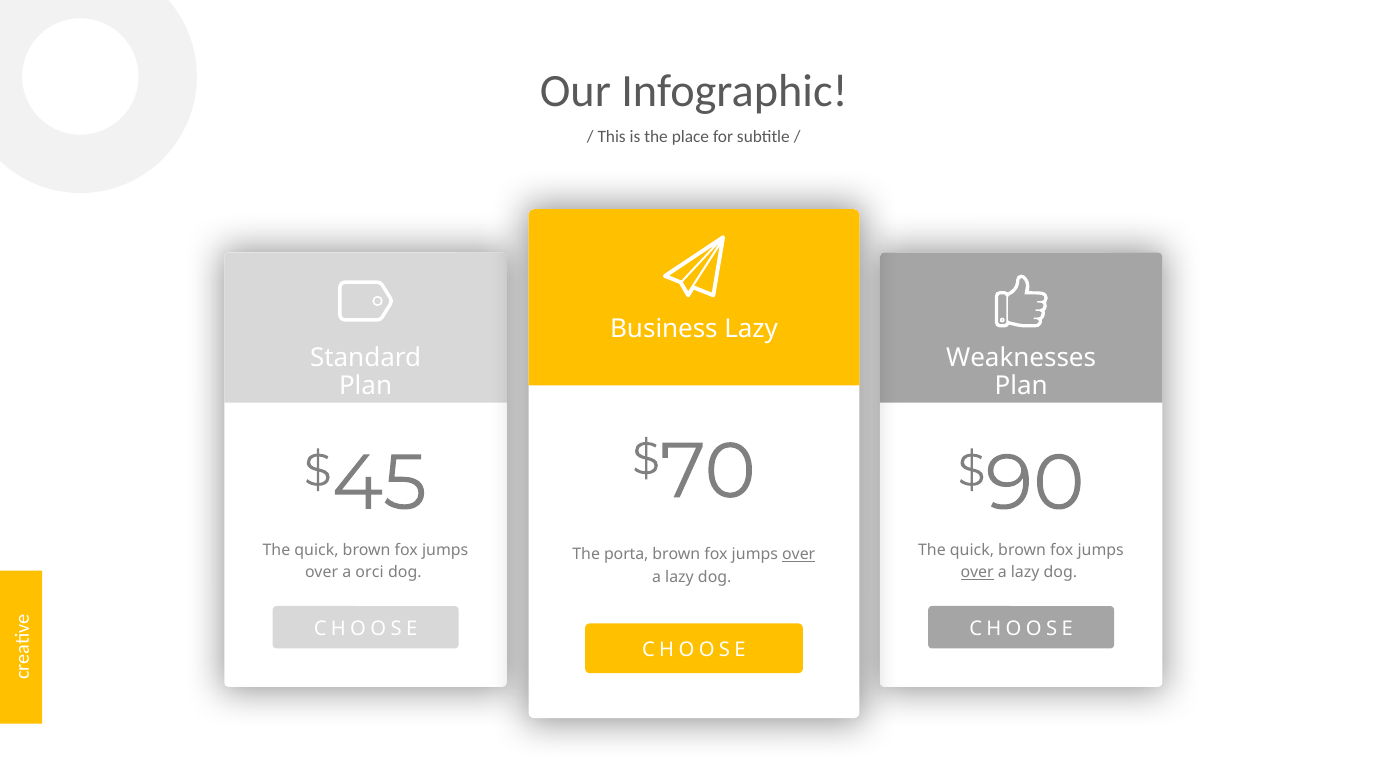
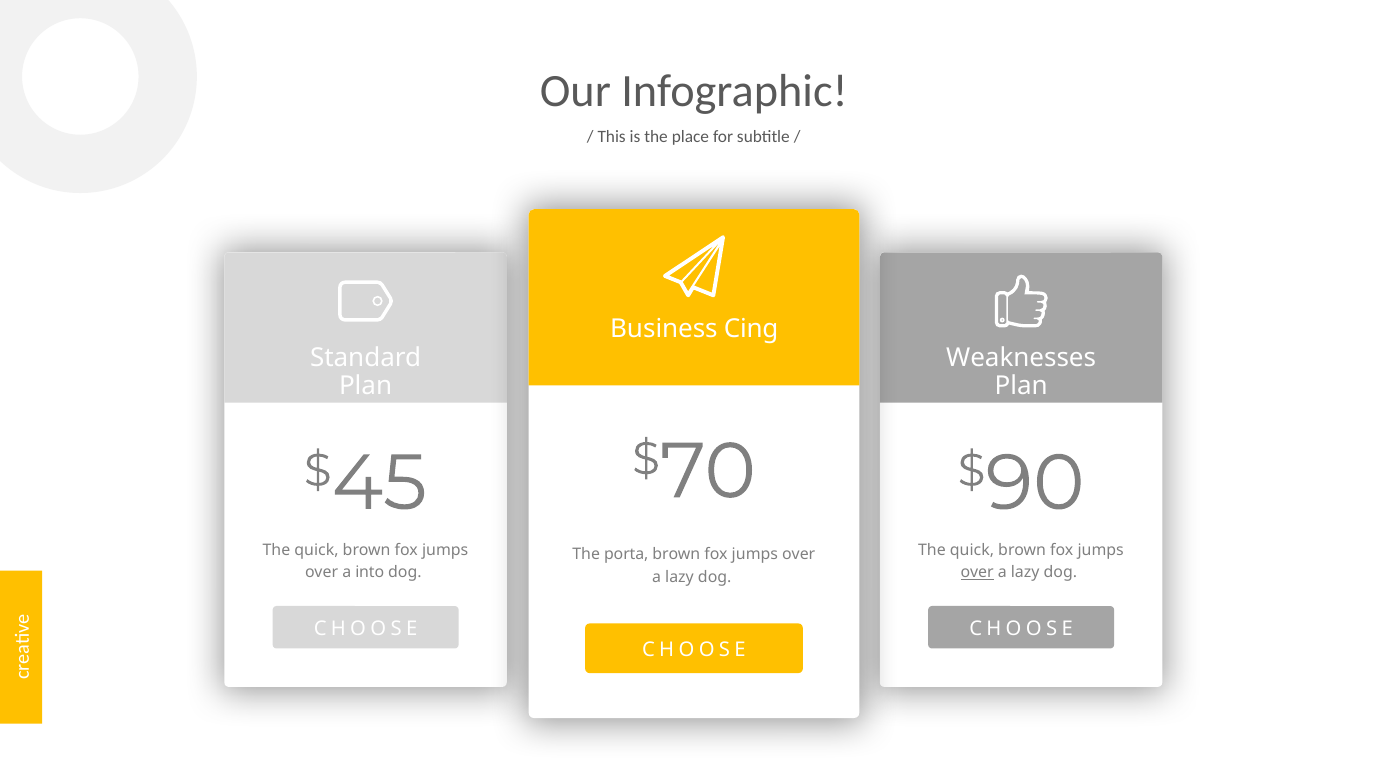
Business Lazy: Lazy -> Cing
over at (799, 554) underline: present -> none
orci: orci -> into
